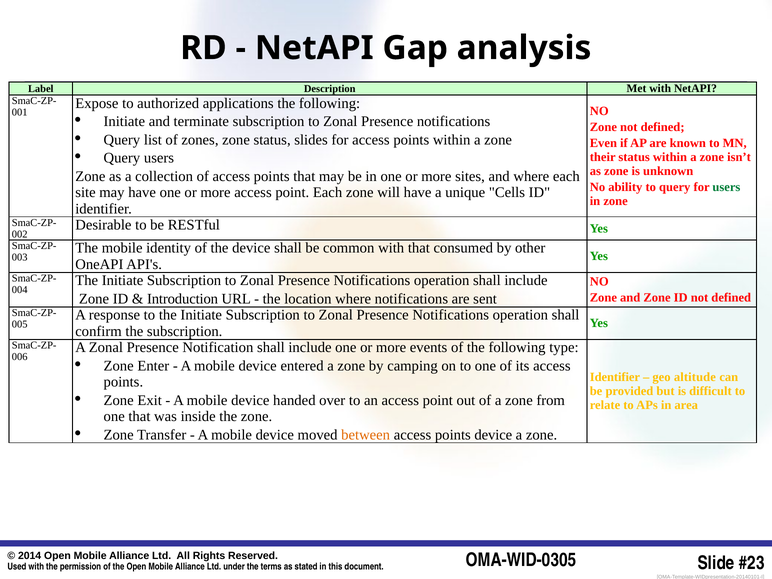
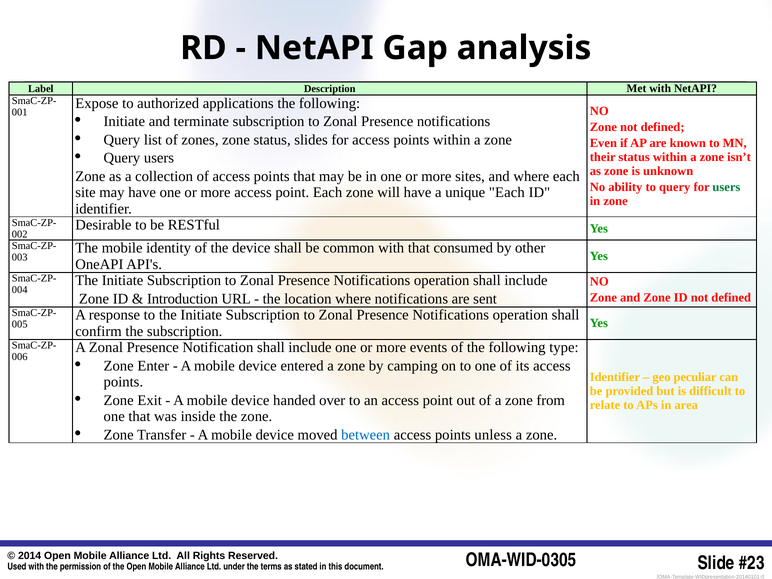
unique Cells: Cells -> Each
altitude: altitude -> peculiar
between colour: orange -> blue
points device: device -> unless
